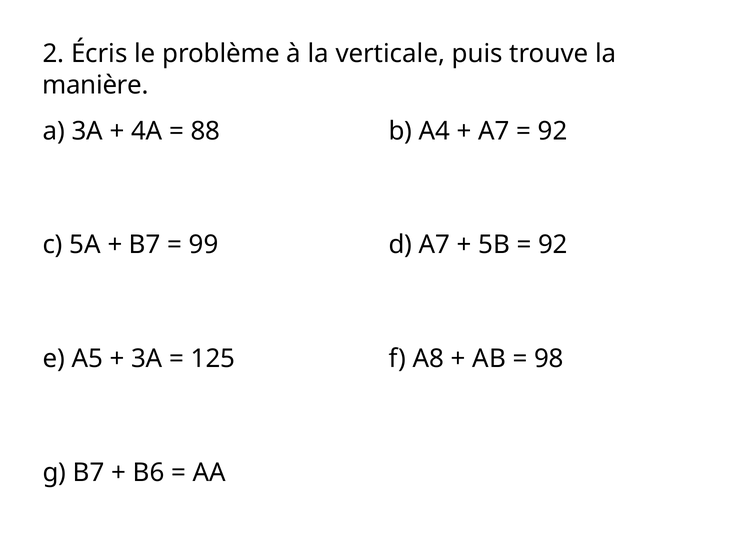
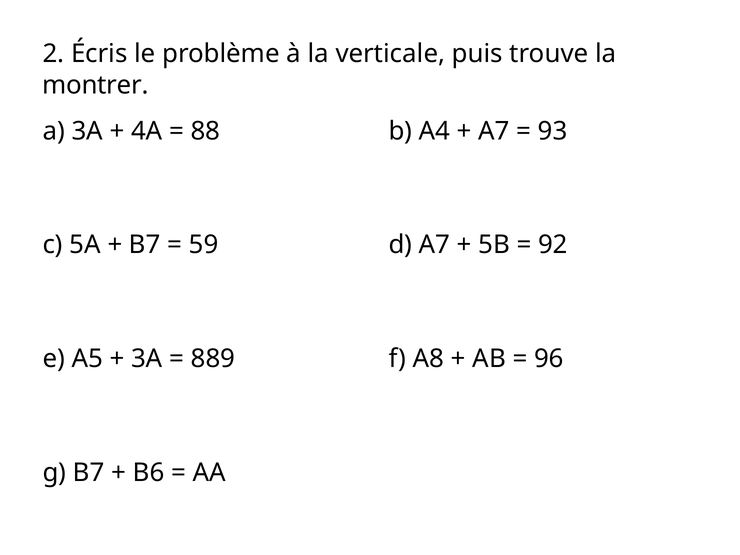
manière: manière -> montrer
92 at (553, 131): 92 -> 93
99: 99 -> 59
125: 125 -> 889
98: 98 -> 96
